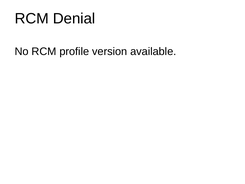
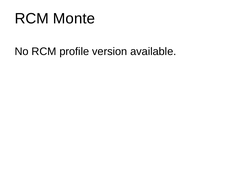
Denial: Denial -> Monte
